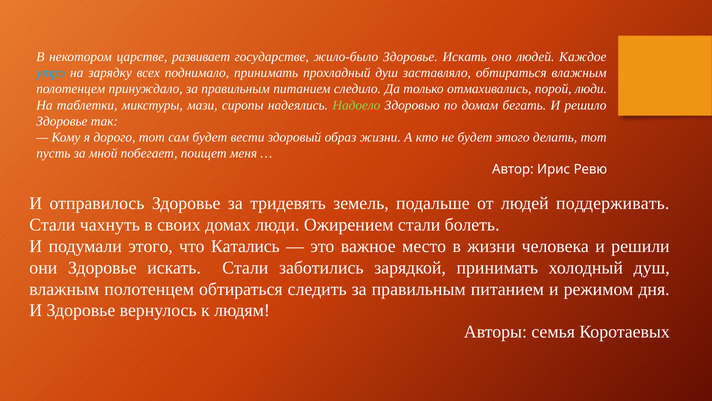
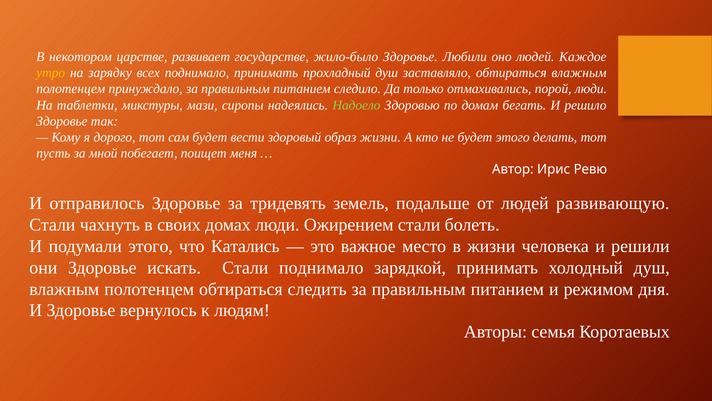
жило-было Здоровье Искать: Искать -> Любили
утро colour: light blue -> yellow
поддерживать: поддерживать -> развивающую
Стали заботились: заботились -> поднимало
